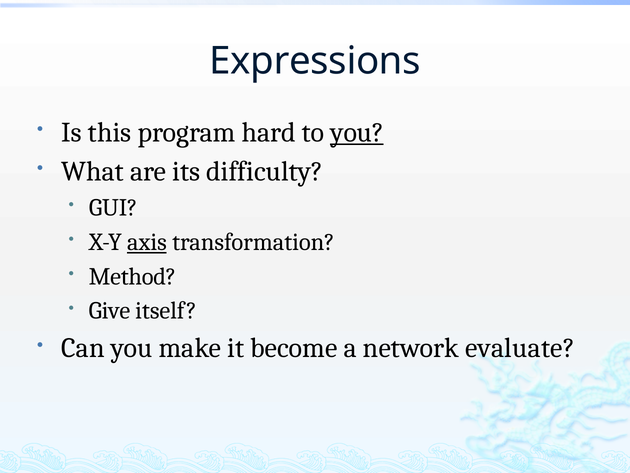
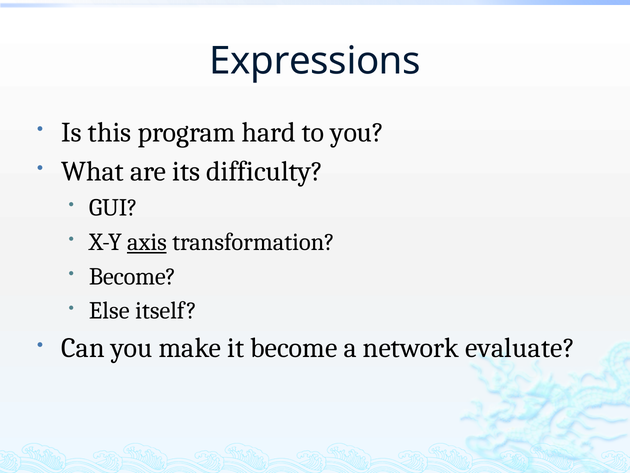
you at (357, 132) underline: present -> none
Method at (132, 276): Method -> Become
Give: Give -> Else
